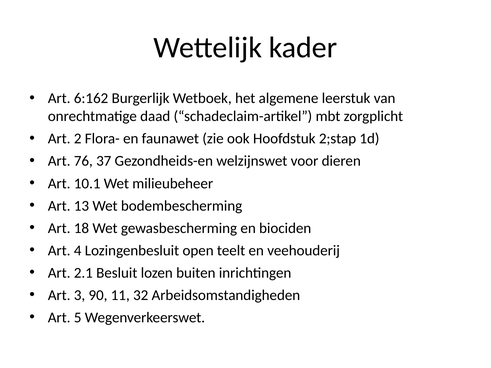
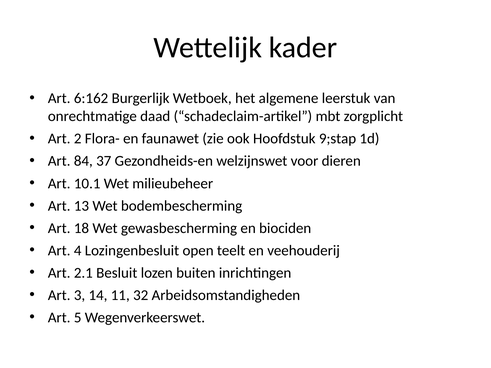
2;stap: 2;stap -> 9;stap
76: 76 -> 84
90: 90 -> 14
